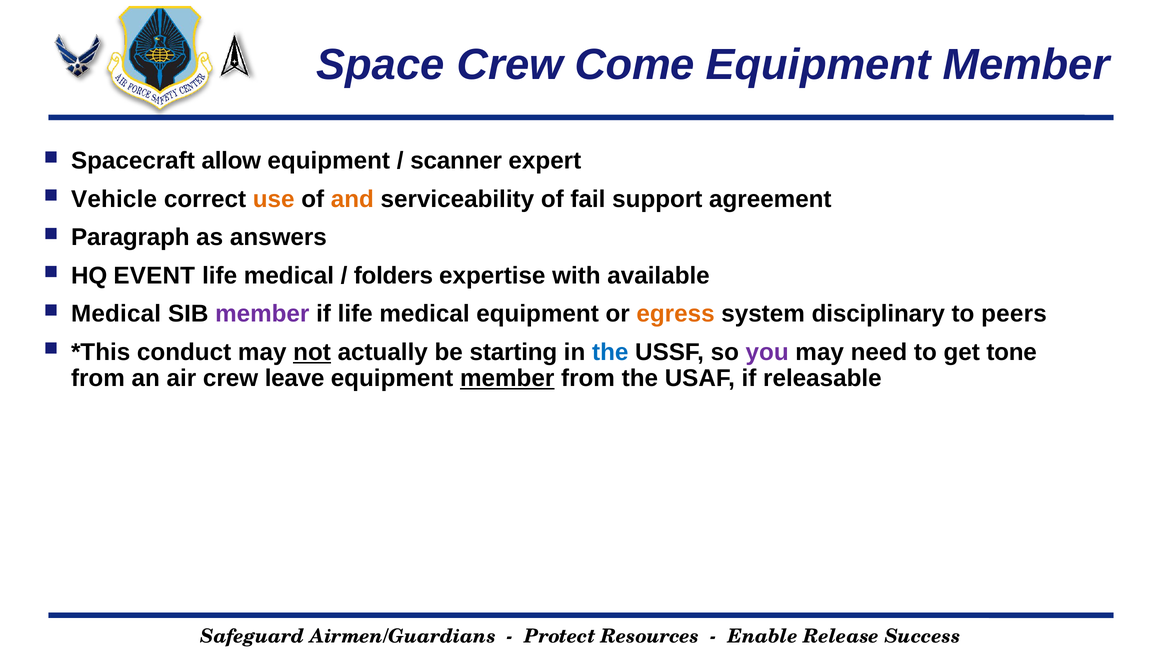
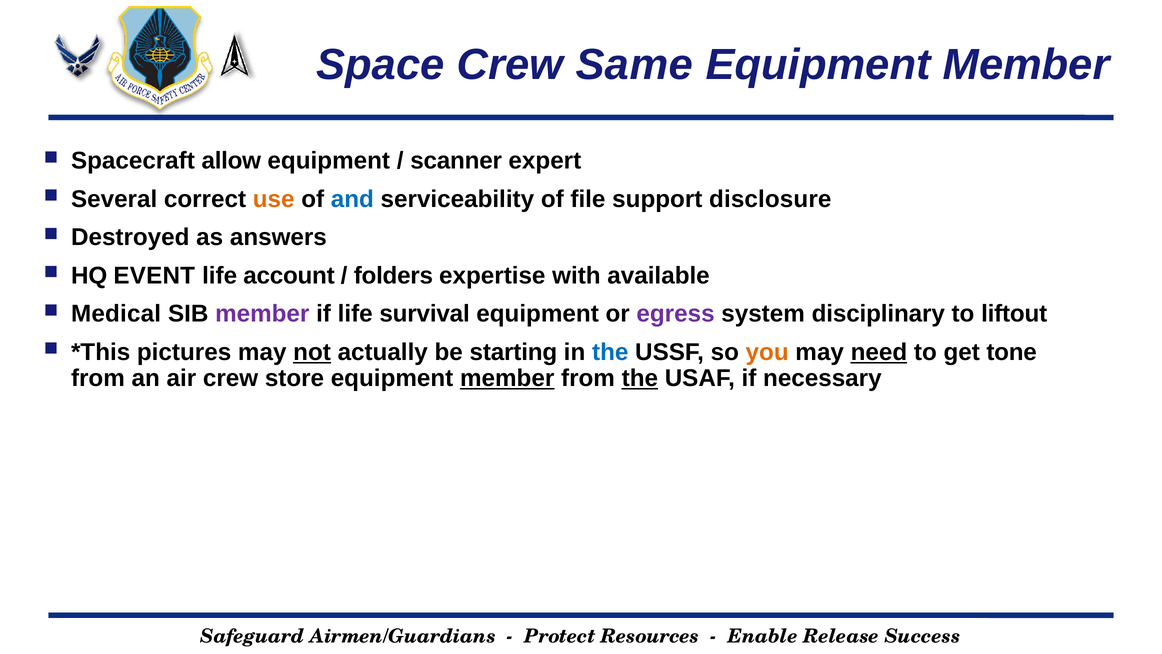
Come: Come -> Same
Vehicle: Vehicle -> Several
and colour: orange -> blue
fail: fail -> file
agreement: agreement -> disclosure
Paragraph: Paragraph -> Destroyed
medical at (289, 275): medical -> account
if life medical: medical -> survival
egress colour: orange -> purple
peers: peers -> liftout
conduct: conduct -> pictures
you colour: purple -> orange
need underline: none -> present
leave: leave -> store
the at (640, 378) underline: none -> present
releasable: releasable -> necessary
